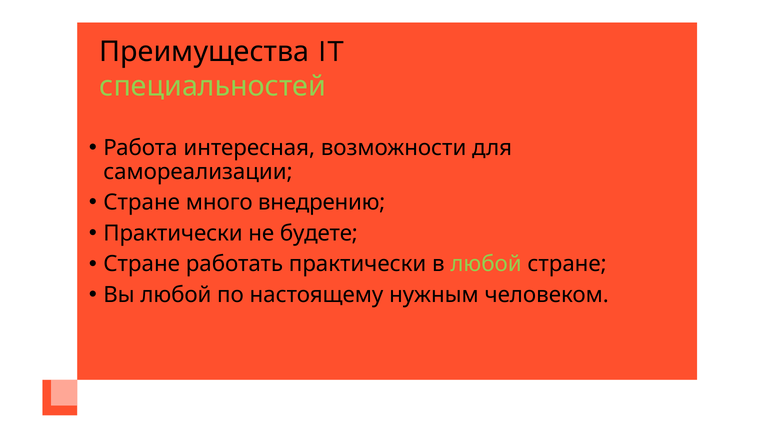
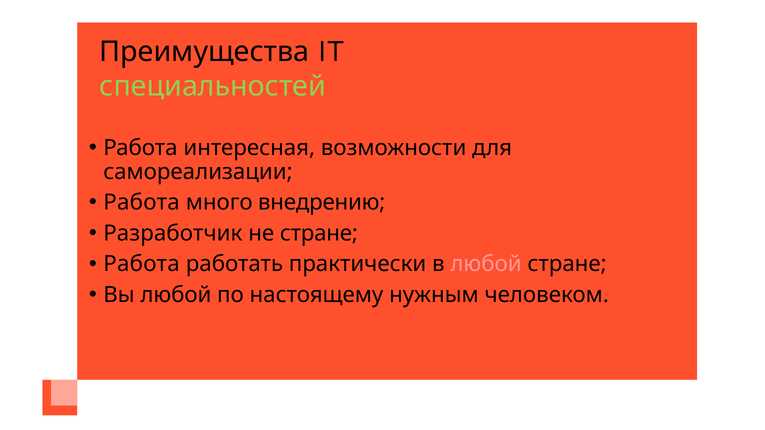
Стране at (142, 203): Стране -> Работа
Практически at (173, 233): Практически -> Разработчик
не будете: будете -> стране
Стране at (142, 264): Стране -> Работа
любой at (486, 264) colour: light green -> pink
